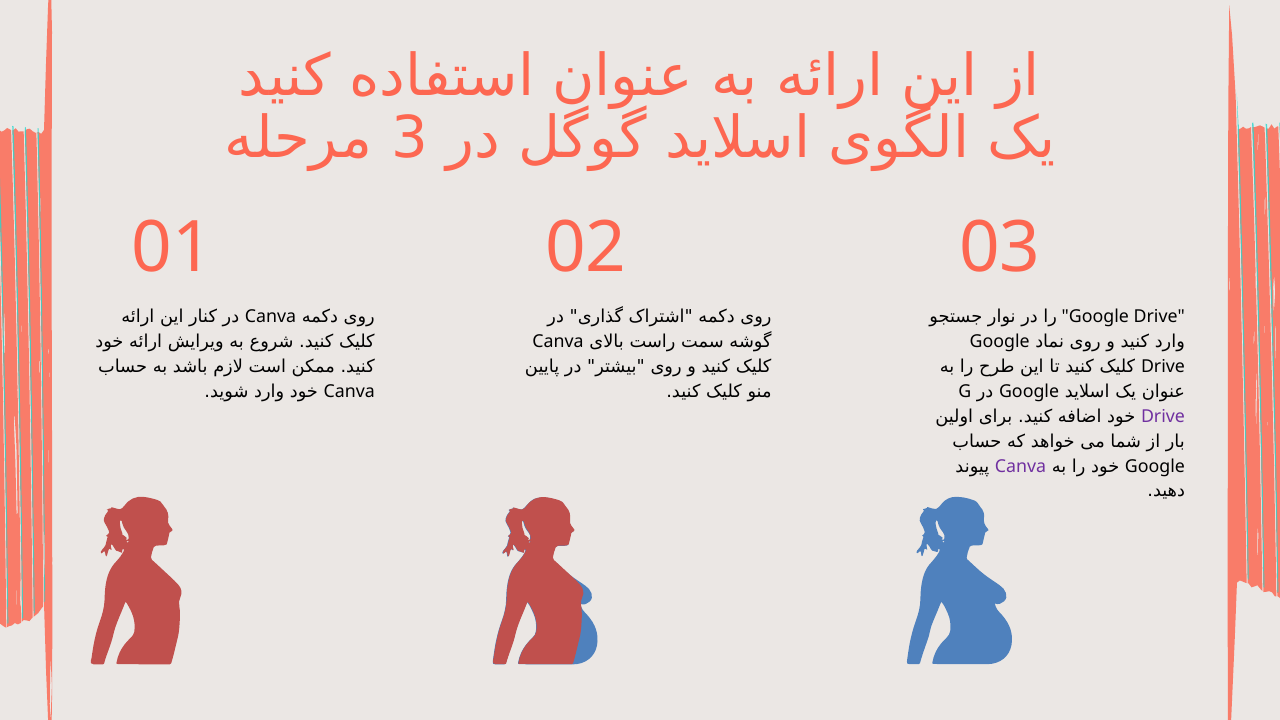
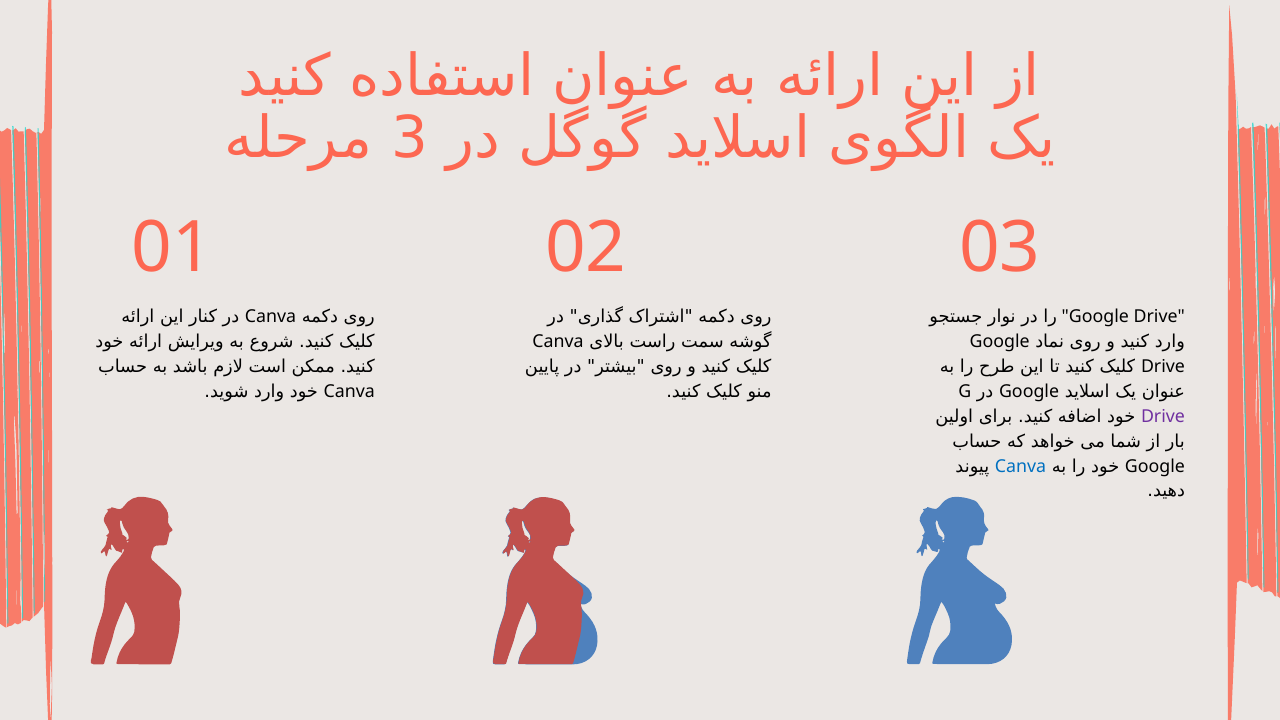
Canva at (1021, 466) colour: purple -> blue
